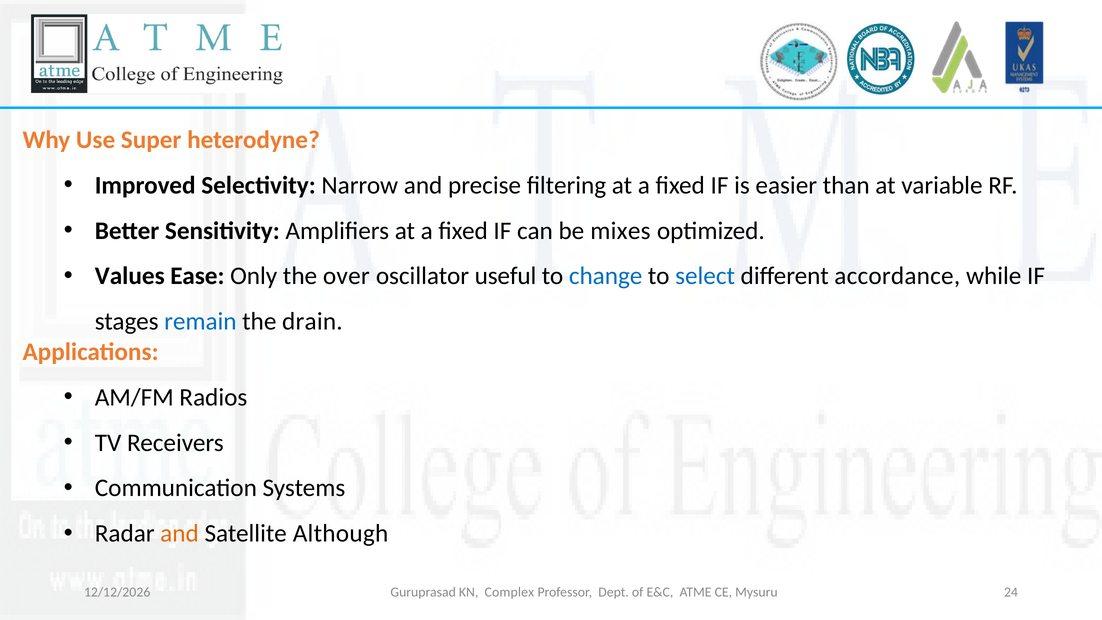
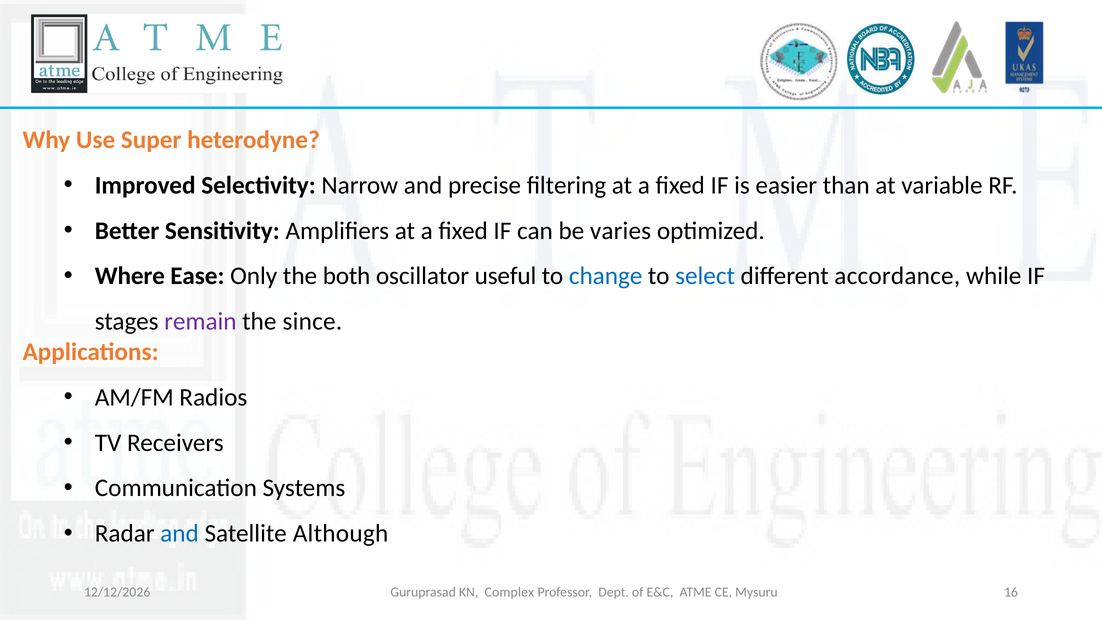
mixes: mixes -> varies
Values: Values -> Where
over: over -> both
remain colour: blue -> purple
drain: drain -> since
and at (180, 533) colour: orange -> blue
24: 24 -> 16
